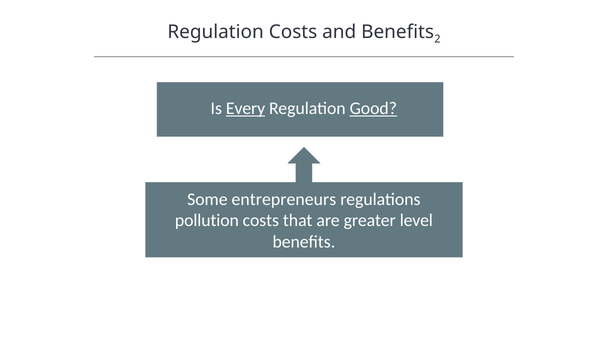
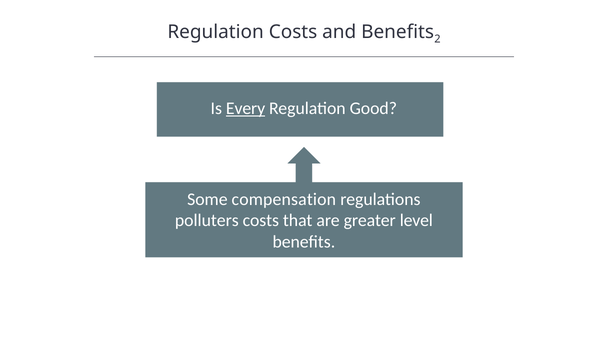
Good underline: present -> none
entrepreneurs: entrepreneurs -> compensation
pollution: pollution -> polluters
